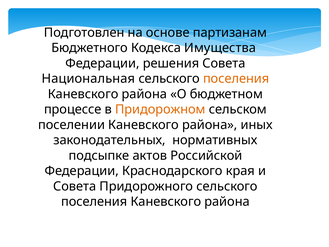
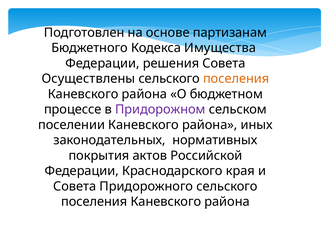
Национальная: Национальная -> Осуществлены
Придорожном colour: orange -> purple
подсыпке: подсыпке -> покрытия
